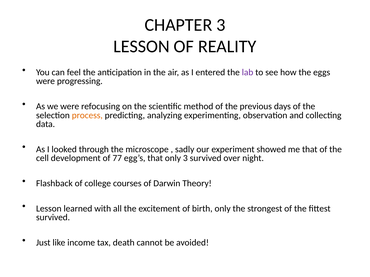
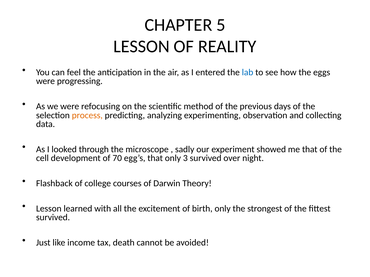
CHAPTER 3: 3 -> 5
lab colour: purple -> blue
77: 77 -> 70
